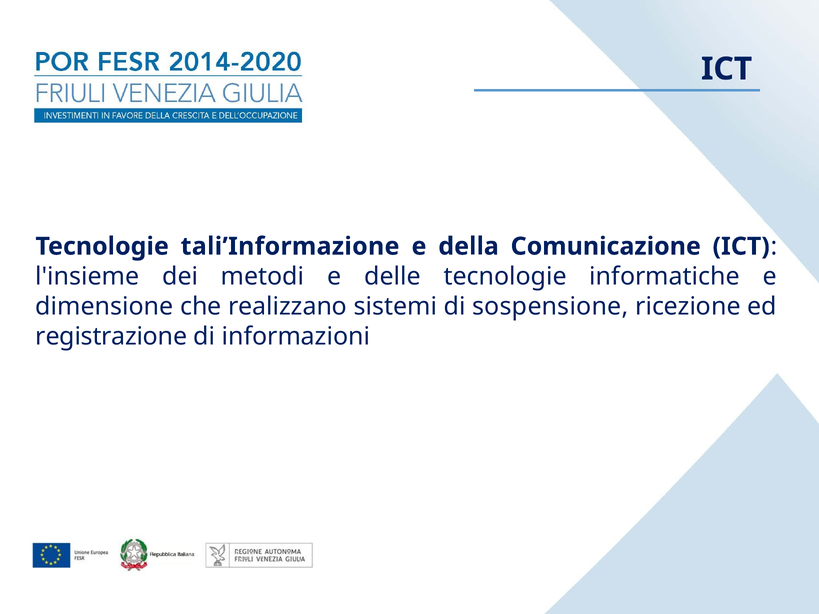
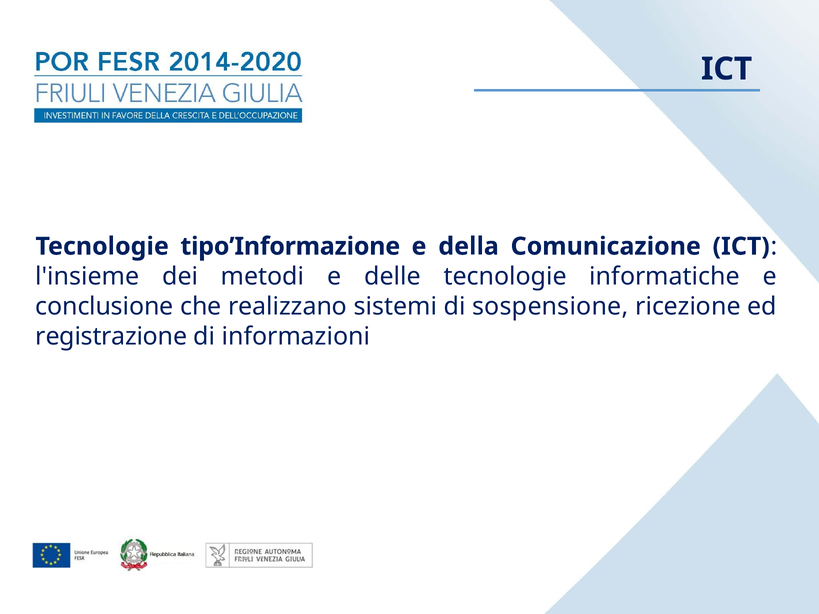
tali’Informazione: tali’Informazione -> tipo’Informazione
dimensione: dimensione -> conclusione
